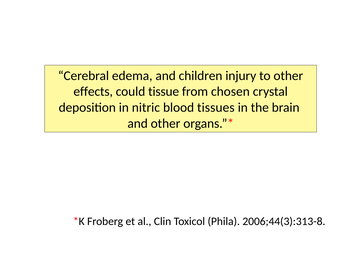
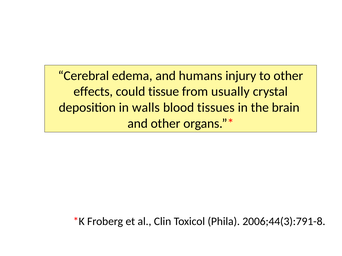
children: children -> humans
chosen: chosen -> usually
nitric: nitric -> walls
2006;44(3):313-8: 2006;44(3):313-8 -> 2006;44(3):791-8
